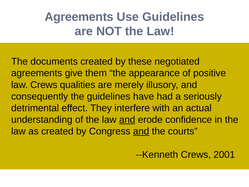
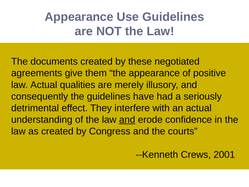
Agreements at (79, 17): Agreements -> Appearance
law Crews: Crews -> Actual
and at (141, 131) underline: present -> none
